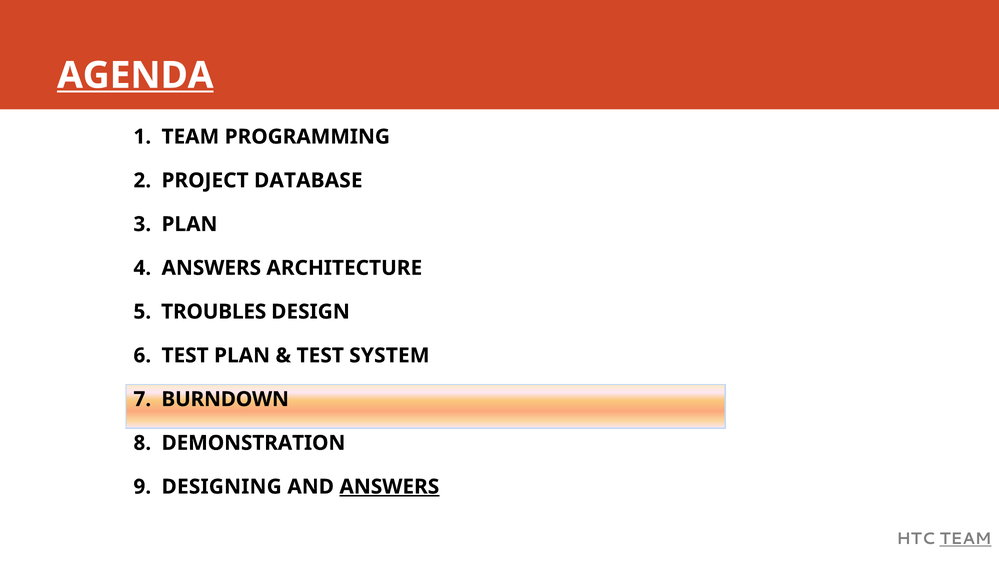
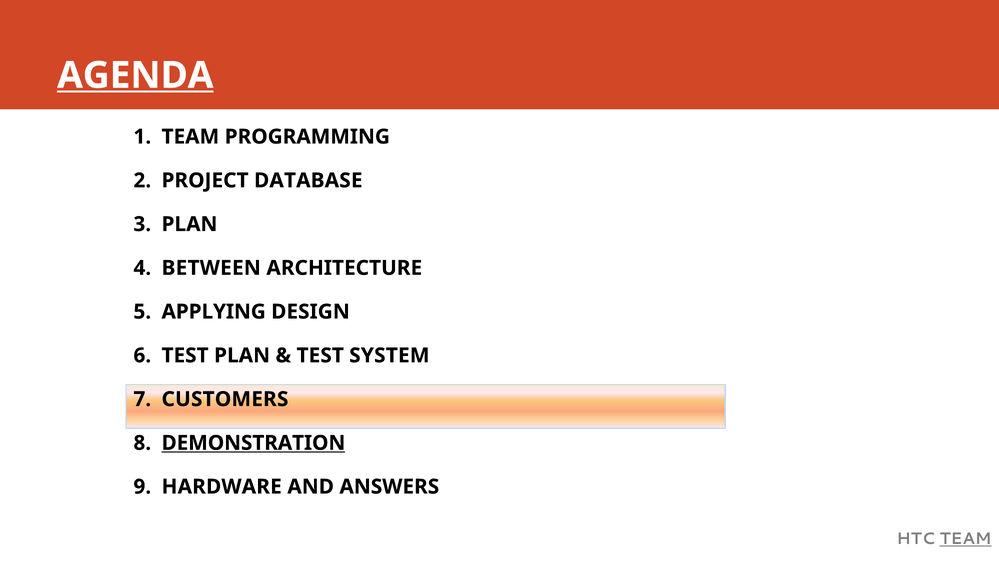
ANSWERS at (211, 268): ANSWERS -> BETWEEN
TROUBLES: TROUBLES -> APPLYING
BURNDOWN: BURNDOWN -> CUSTOMERS
DEMONSTRATION underline: none -> present
DESIGNING: DESIGNING -> HARDWARE
ANSWERS at (389, 487) underline: present -> none
